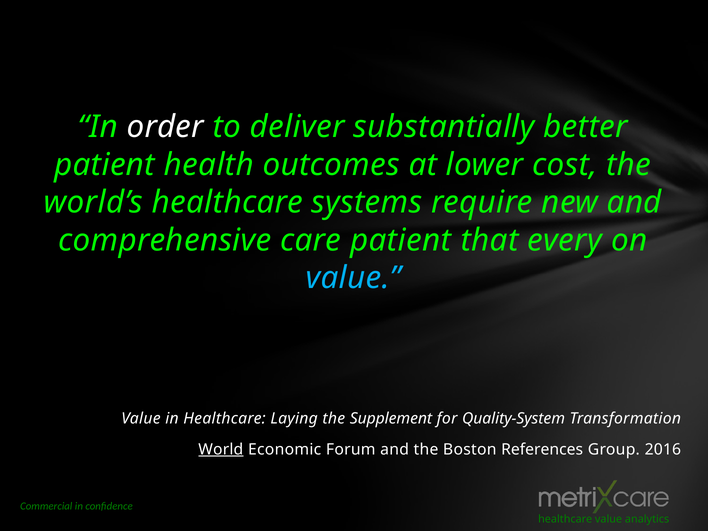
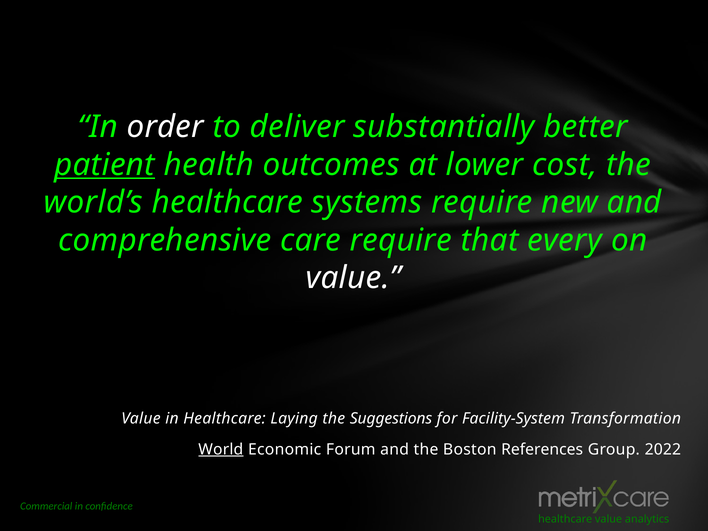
patient at (105, 165) underline: none -> present
care patient: patient -> require
value at (353, 278) colour: light blue -> white
Supplement: Supplement -> Suggestions
Quality-System: Quality-System -> Facility-System
2016: 2016 -> 2022
